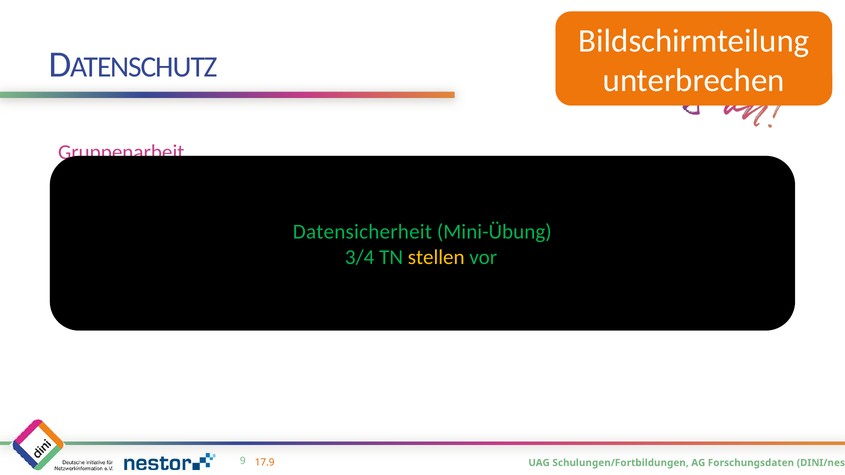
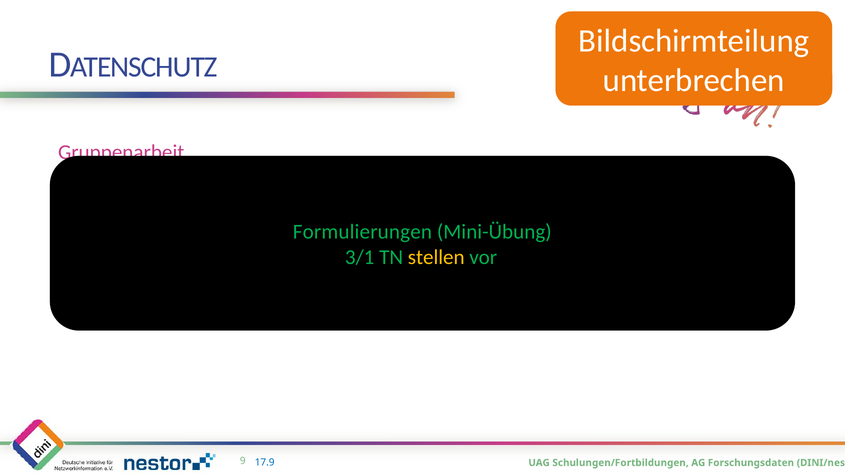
Datensicherheit: Datensicherheit -> Formulierungen
3/4: 3/4 -> 3/1
17.9 colour: orange -> blue
